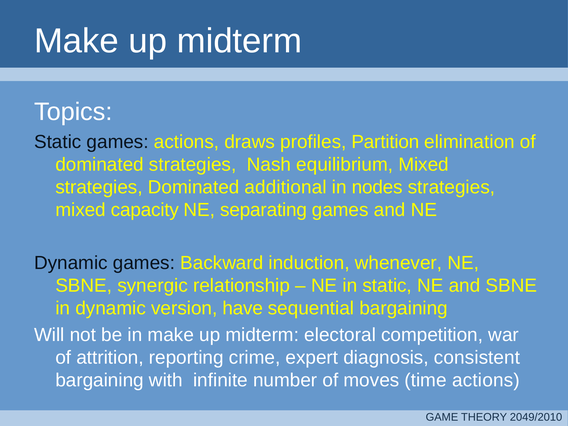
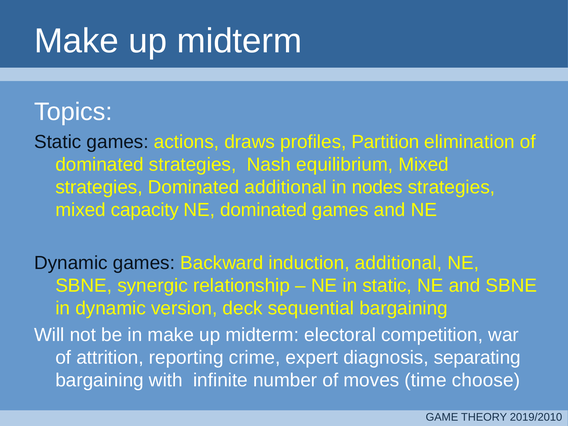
NE separating: separating -> dominated
induction whenever: whenever -> additional
have: have -> deck
consistent: consistent -> separating
time actions: actions -> choose
2049/2010: 2049/2010 -> 2019/2010
